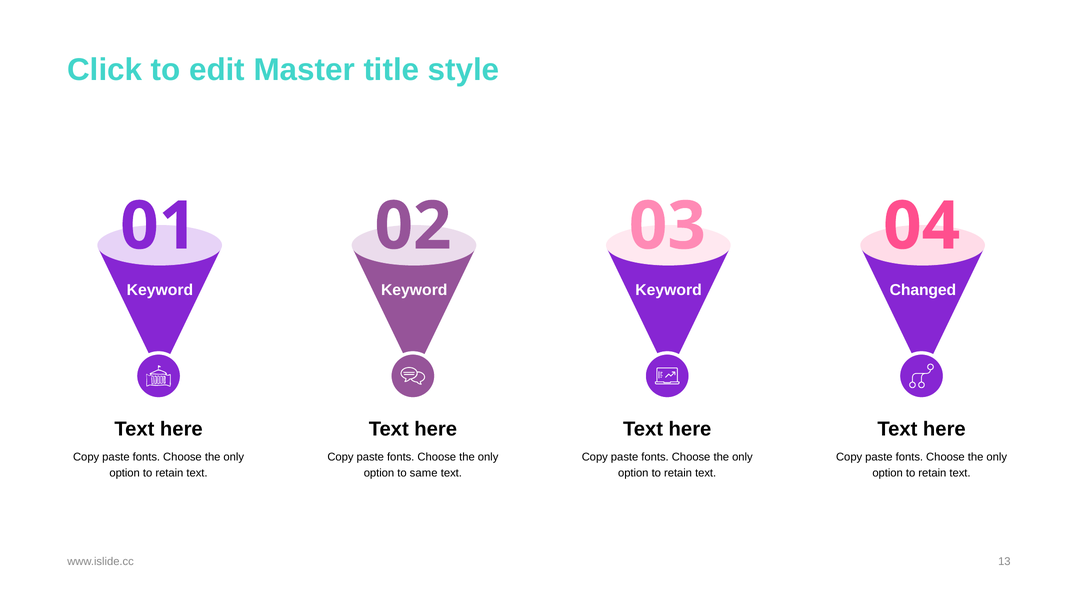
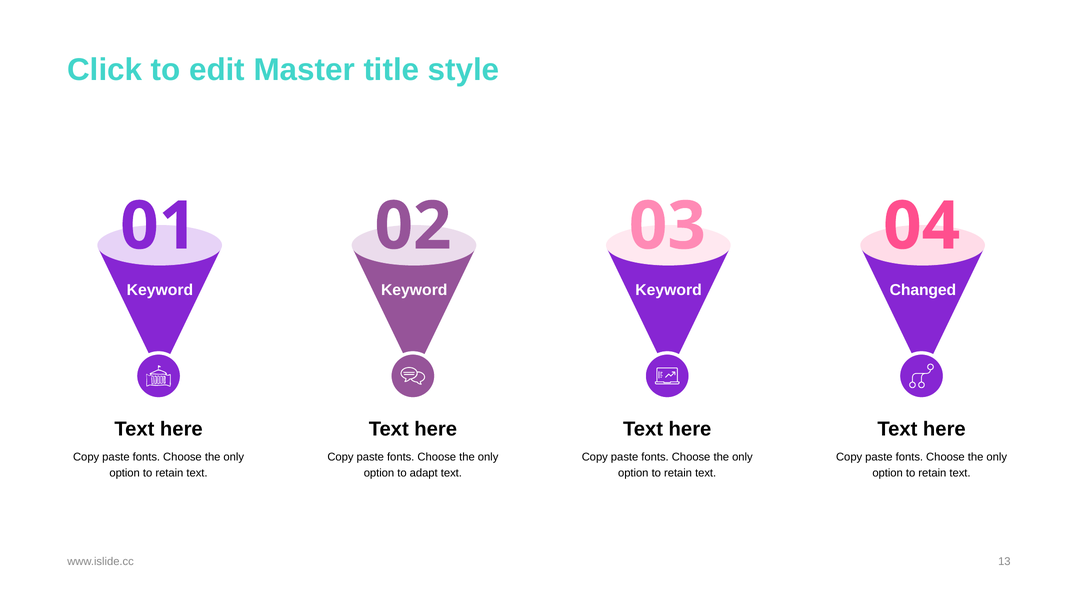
same: same -> adapt
